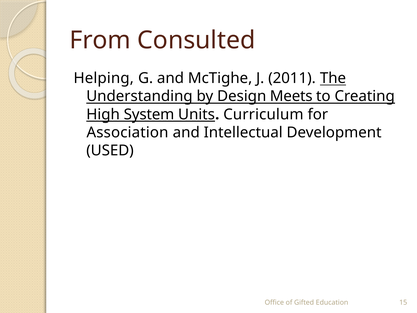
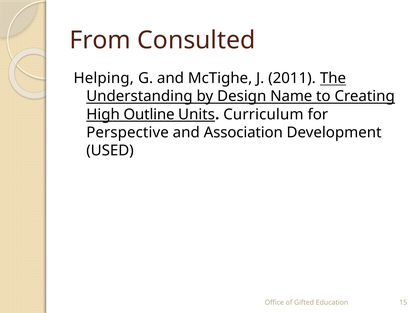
Meets: Meets -> Name
System: System -> Outline
Association: Association -> Perspective
Intellectual: Intellectual -> Association
